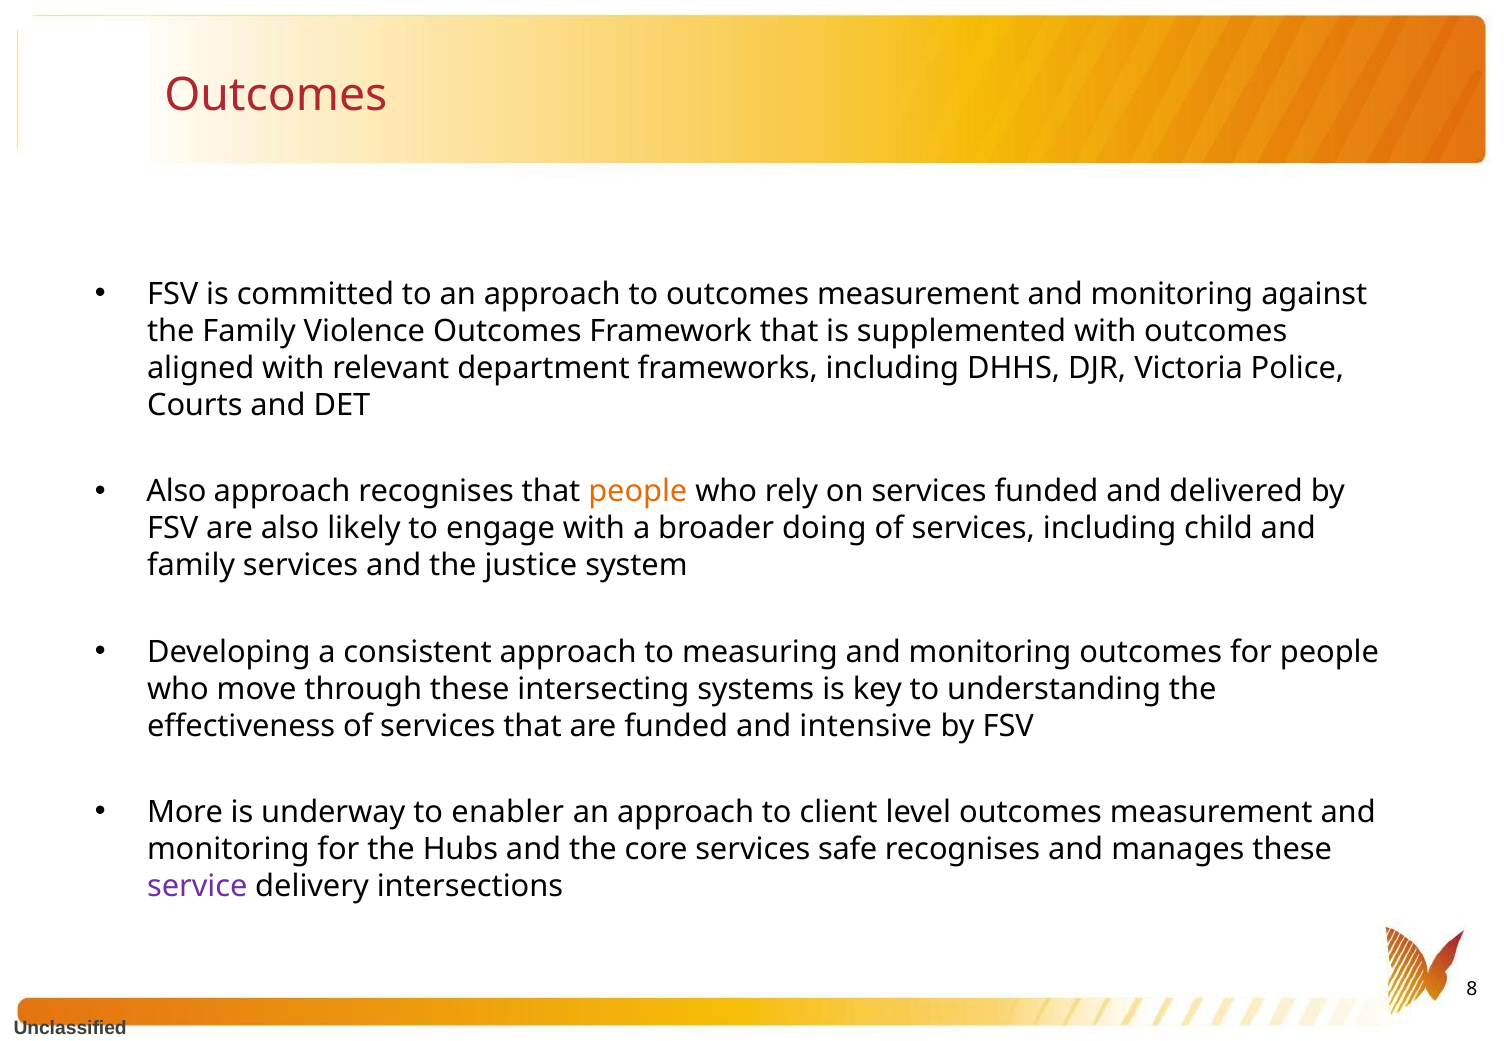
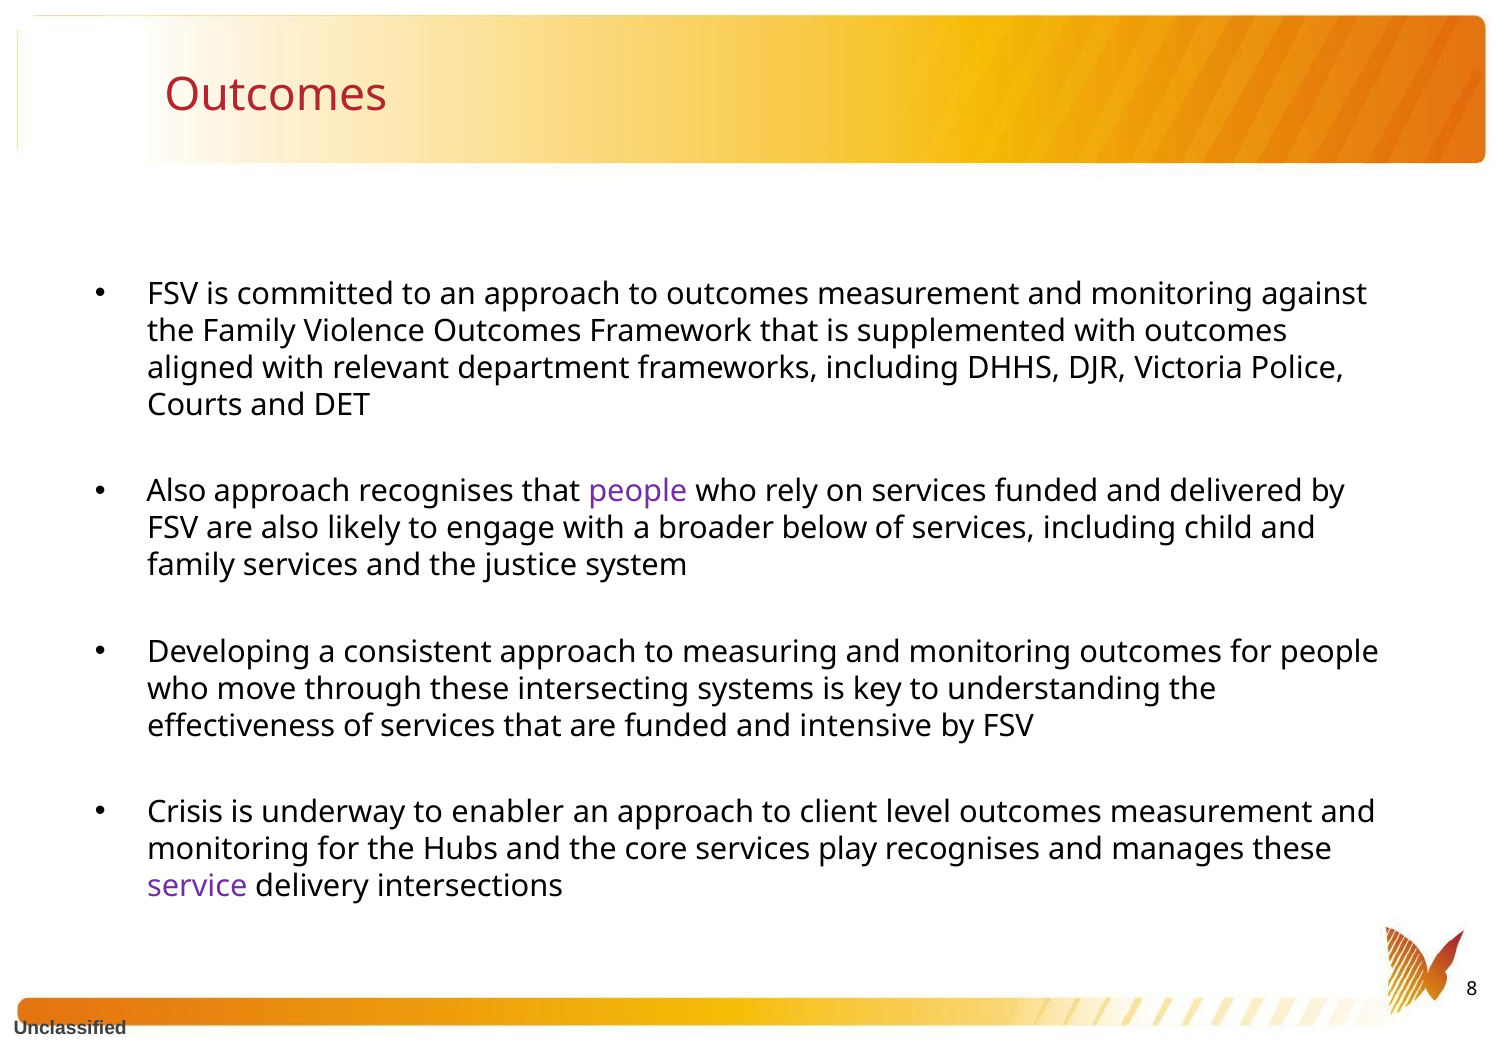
people at (638, 492) colour: orange -> purple
doing: doing -> below
More: More -> Crisis
safe: safe -> play
